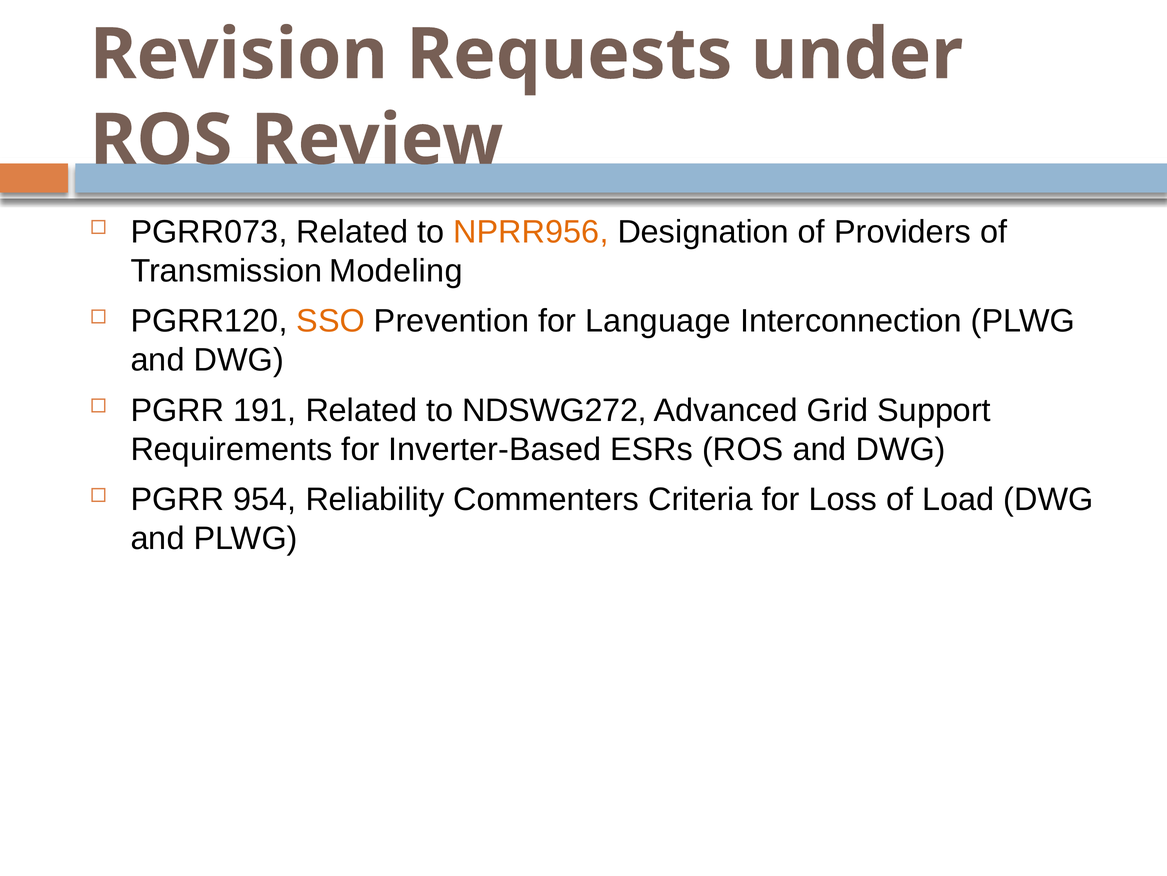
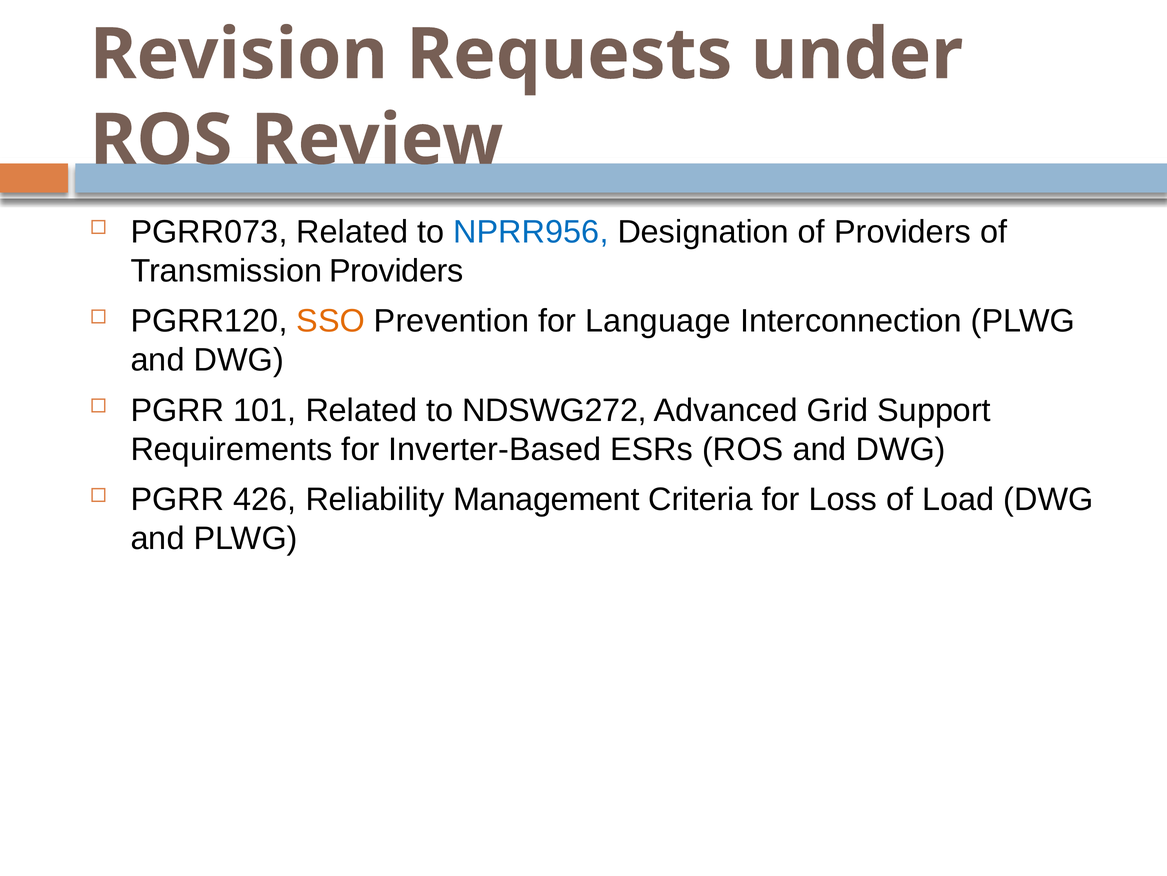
NPRR956 colour: orange -> blue
Transmission Modeling: Modeling -> Providers
191: 191 -> 101
954: 954 -> 426
Commenters: Commenters -> Management
